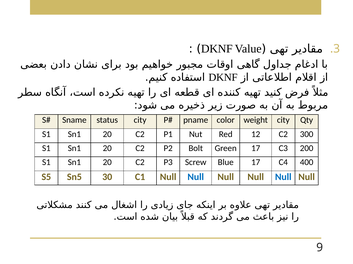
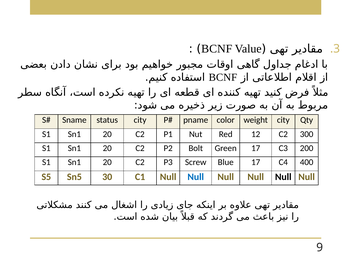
DKNF at (217, 49): DKNF -> BCNF
DKNF at (223, 77): DKNF -> BCNF
Null at (283, 177) colour: blue -> black
